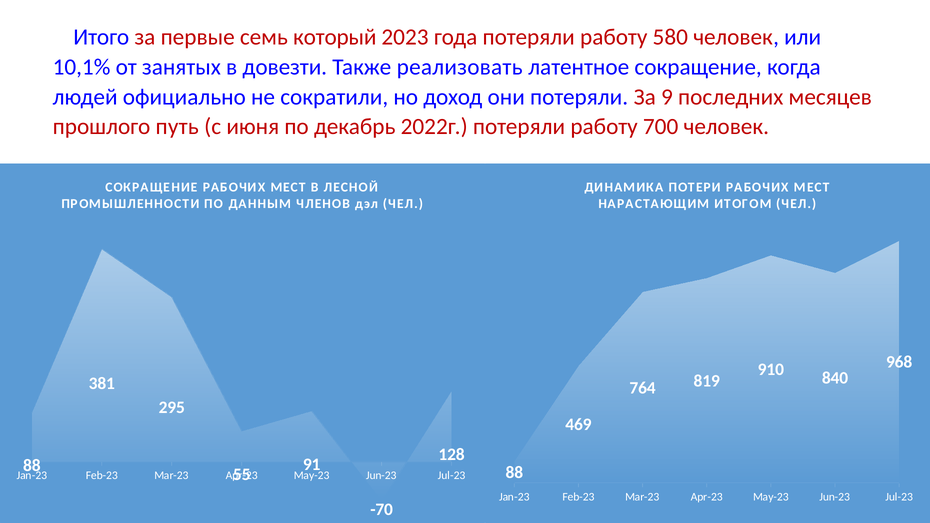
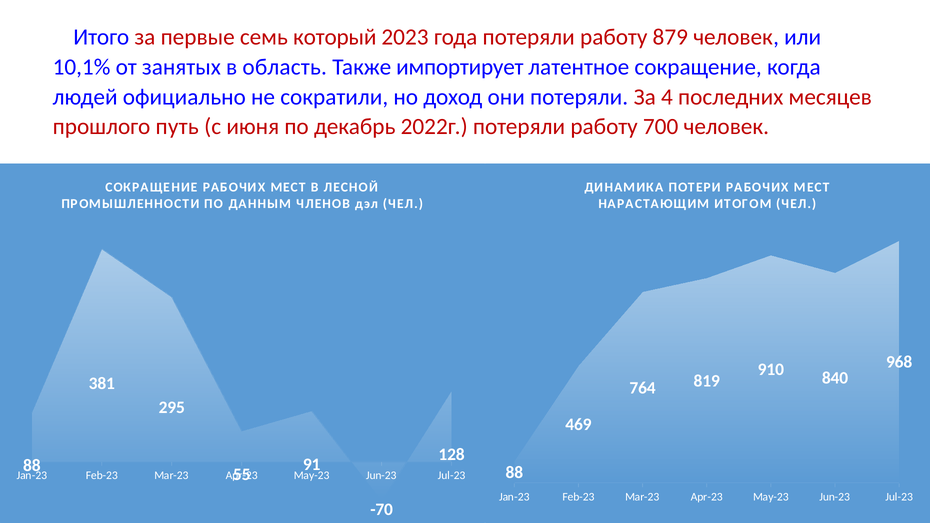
580: 580 -> 879
довезти: довезти -> область
реализовать: реализовать -> импортирует
9: 9 -> 4
